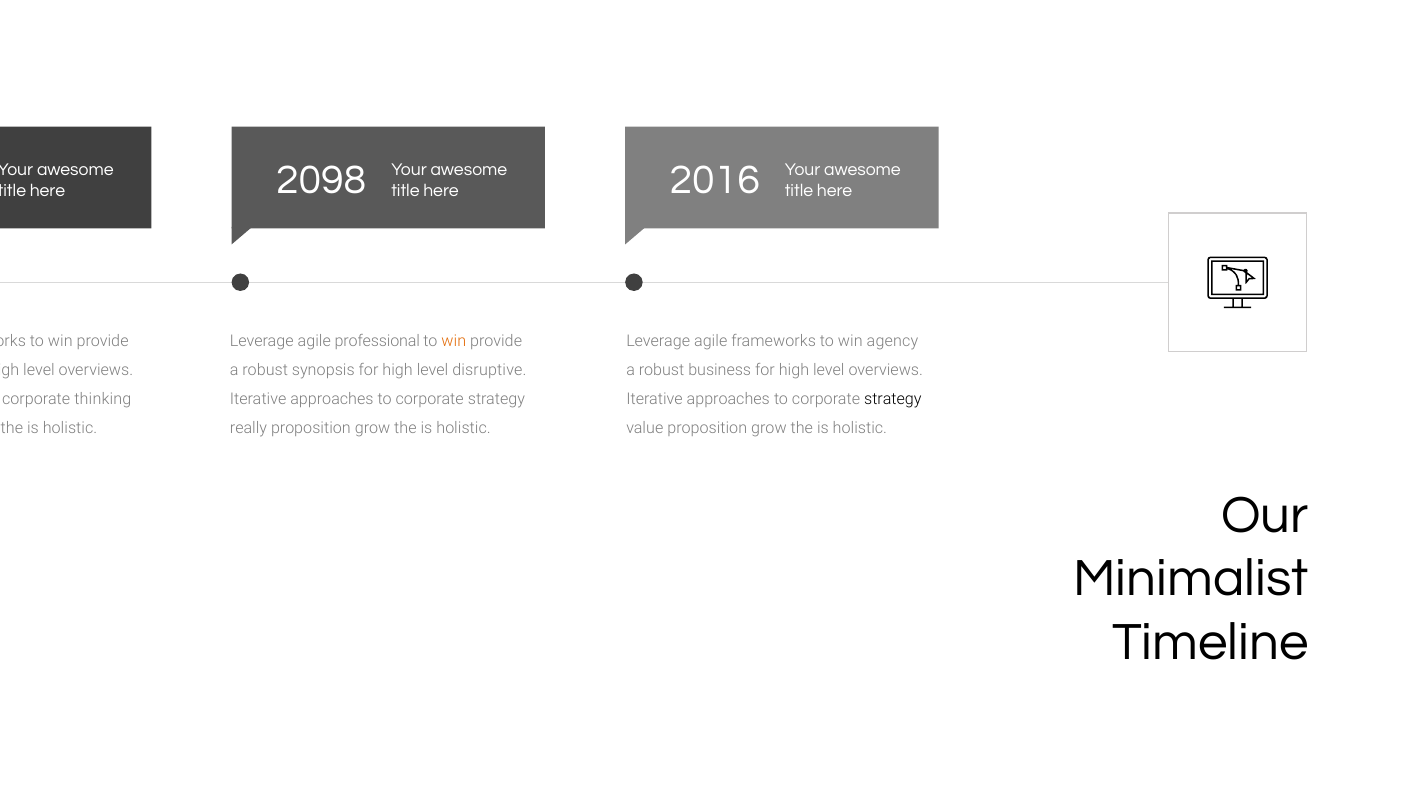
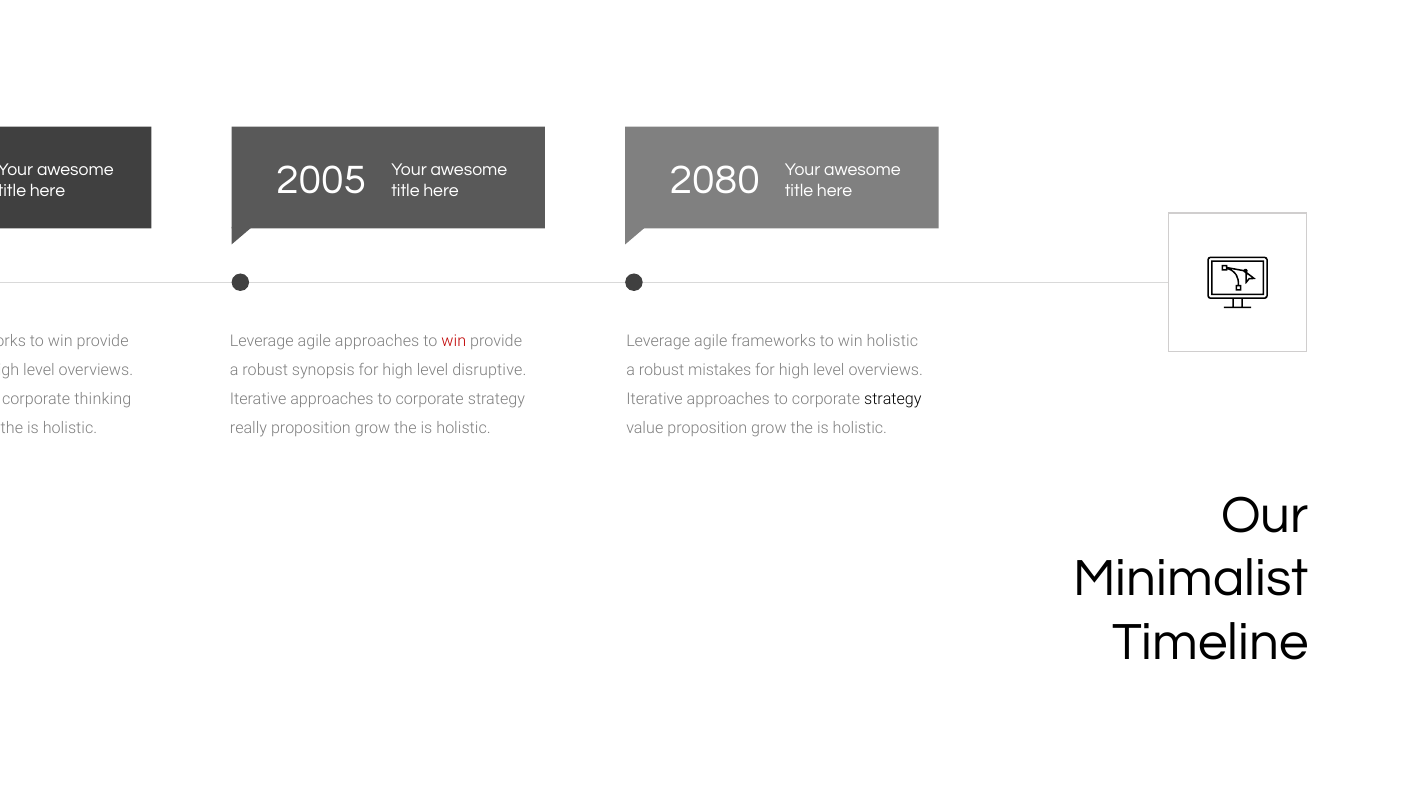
2098: 2098 -> 2005
2016: 2016 -> 2080
agile professional: professional -> approaches
win at (454, 341) colour: orange -> red
win agency: agency -> holistic
business: business -> mistakes
